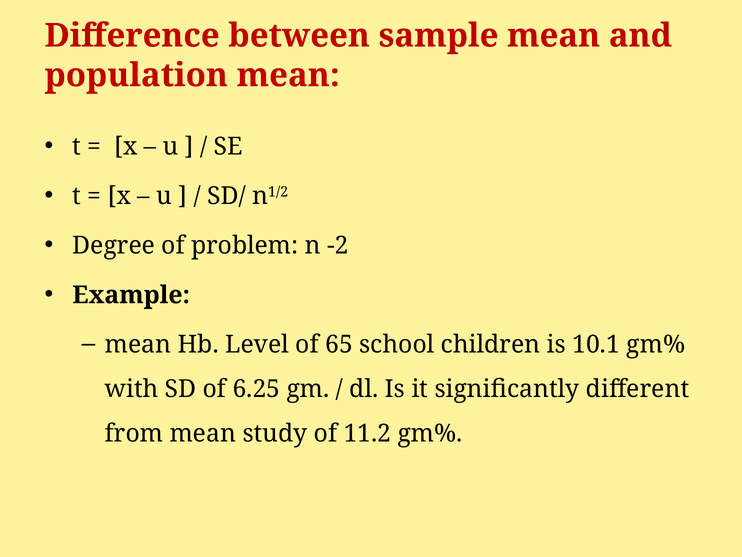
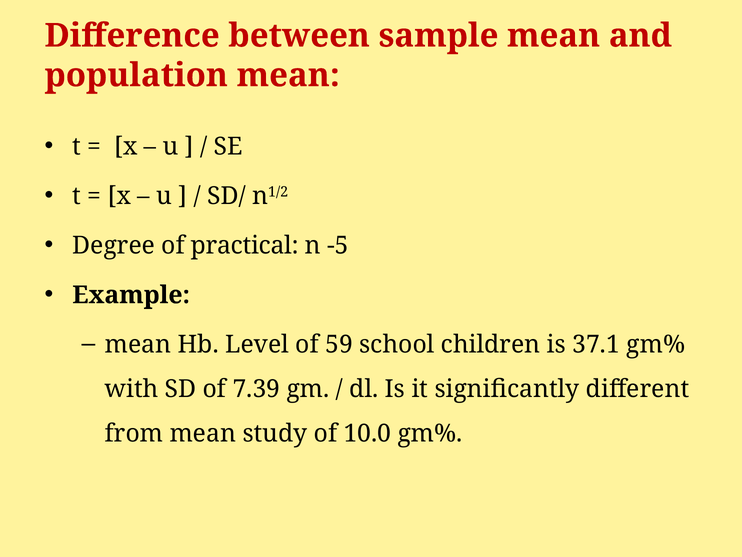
problem: problem -> practical
-2: -2 -> -5
65: 65 -> 59
10.1: 10.1 -> 37.1
6.25: 6.25 -> 7.39
11.2: 11.2 -> 10.0
